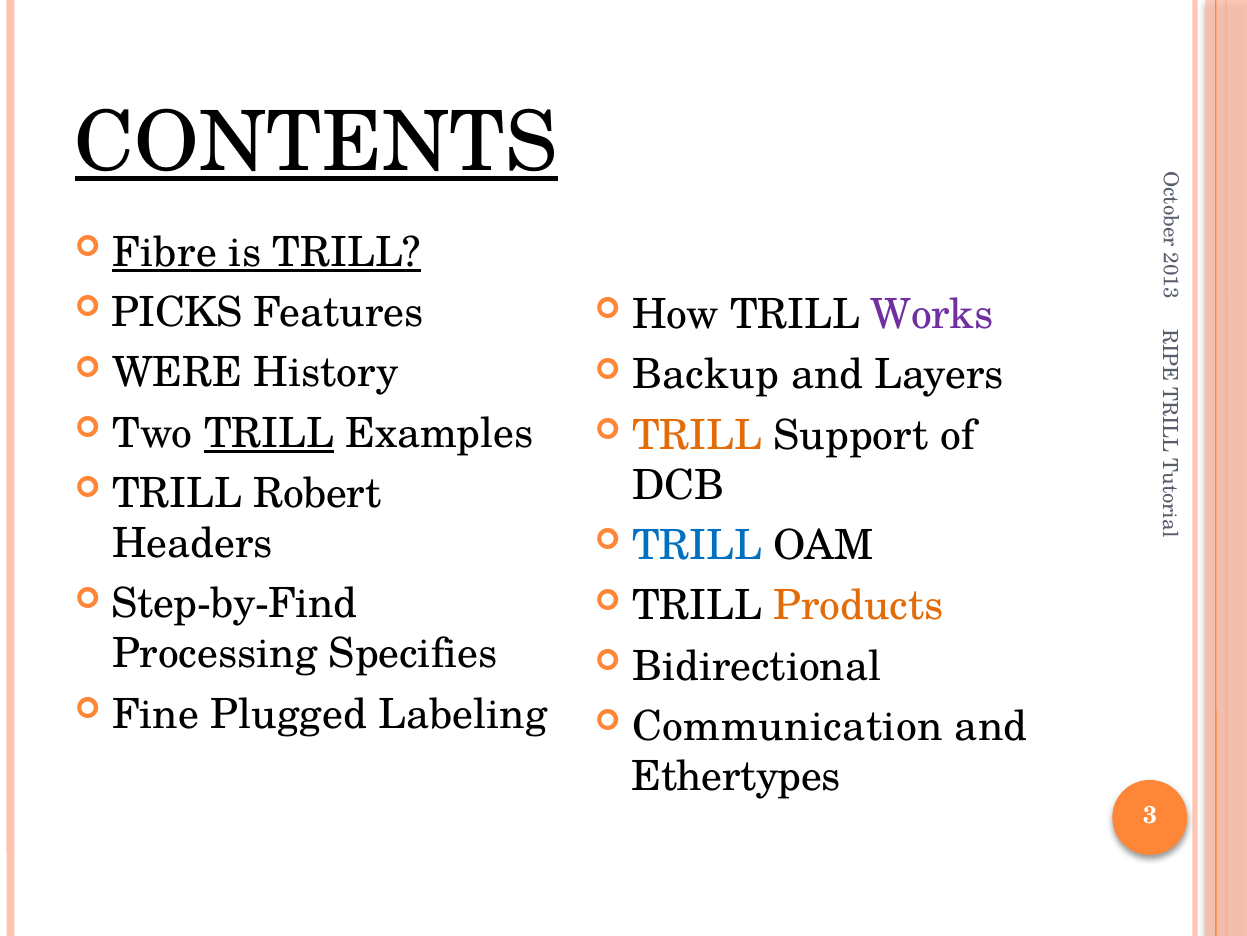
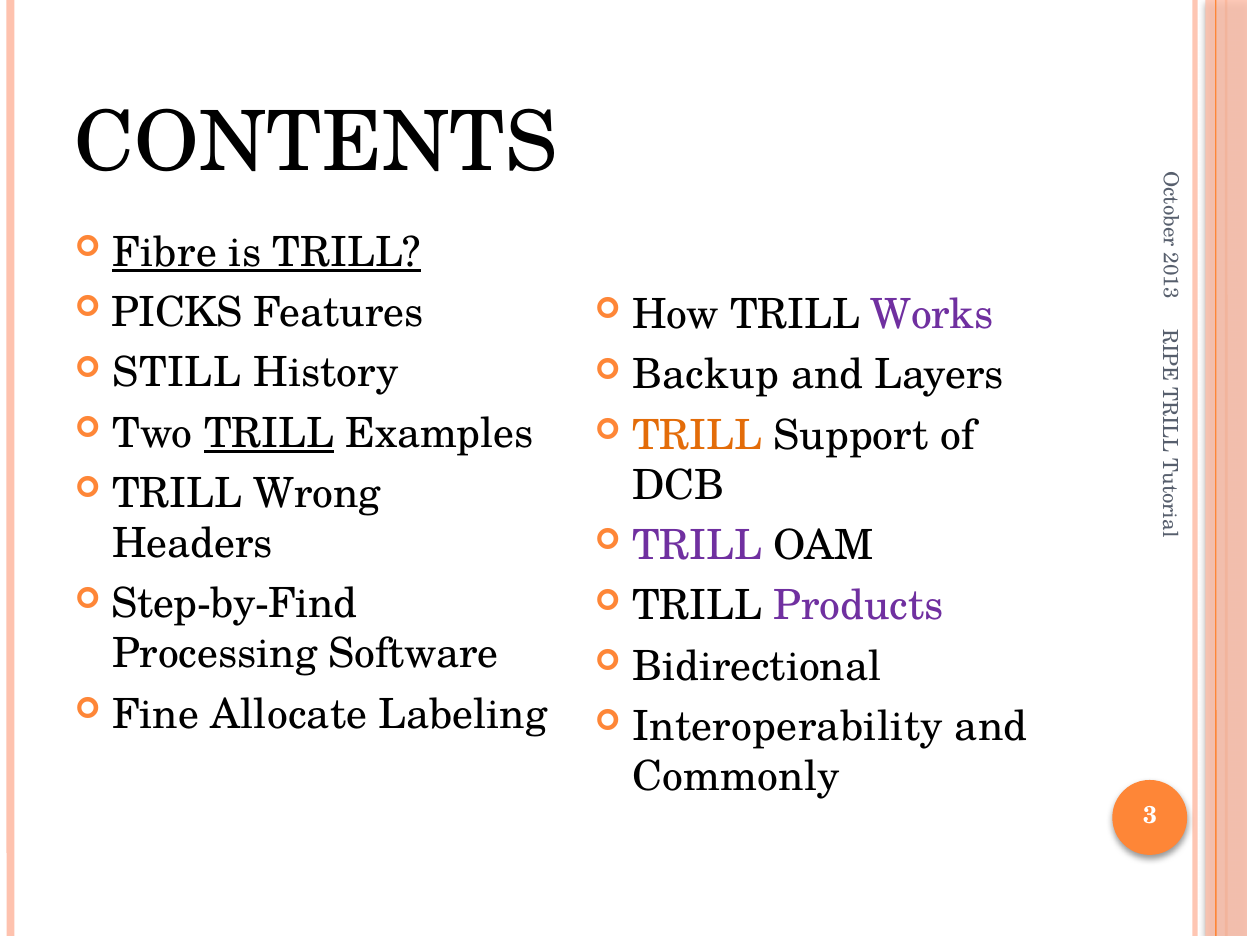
CONTENTS underline: present -> none
WERE: WERE -> STILL
Robert: Robert -> Wrong
TRILL at (697, 545) colour: blue -> purple
Products colour: orange -> purple
Specifies: Specifies -> Software
Plugged: Plugged -> Allocate
Communication: Communication -> Interoperability
Ethertypes: Ethertypes -> Commonly
